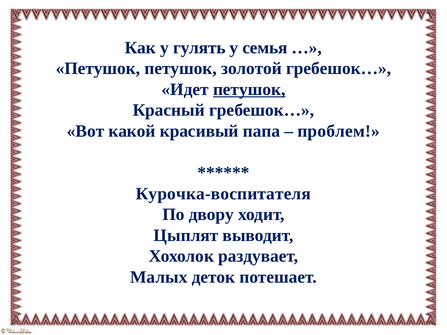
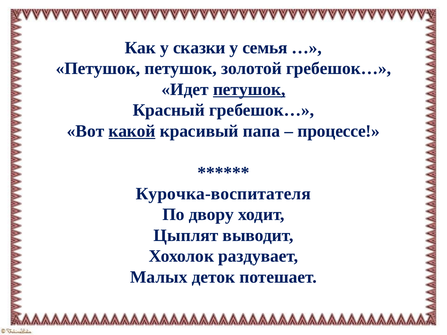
гулять: гулять -> сказки
какой underline: none -> present
проблем: проблем -> процессе
